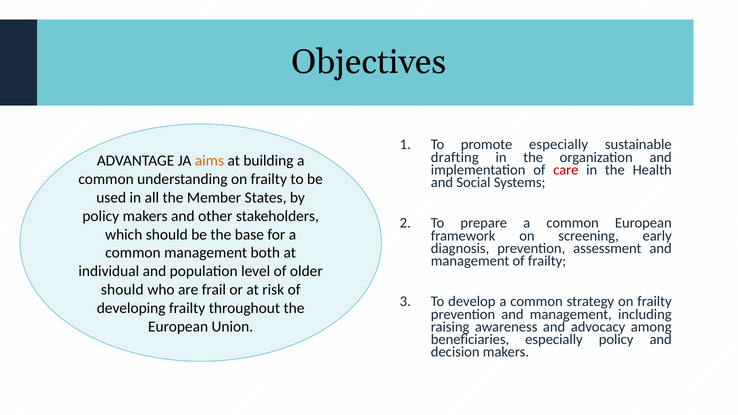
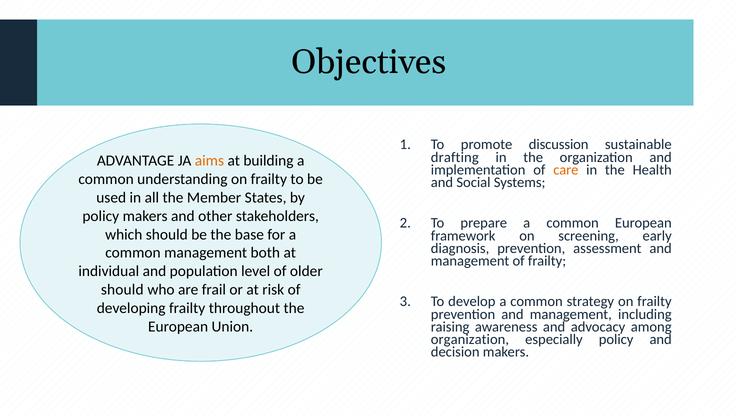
promote especially: especially -> discussion
care colour: red -> orange
beneficiaries at (470, 340): beneficiaries -> organization
